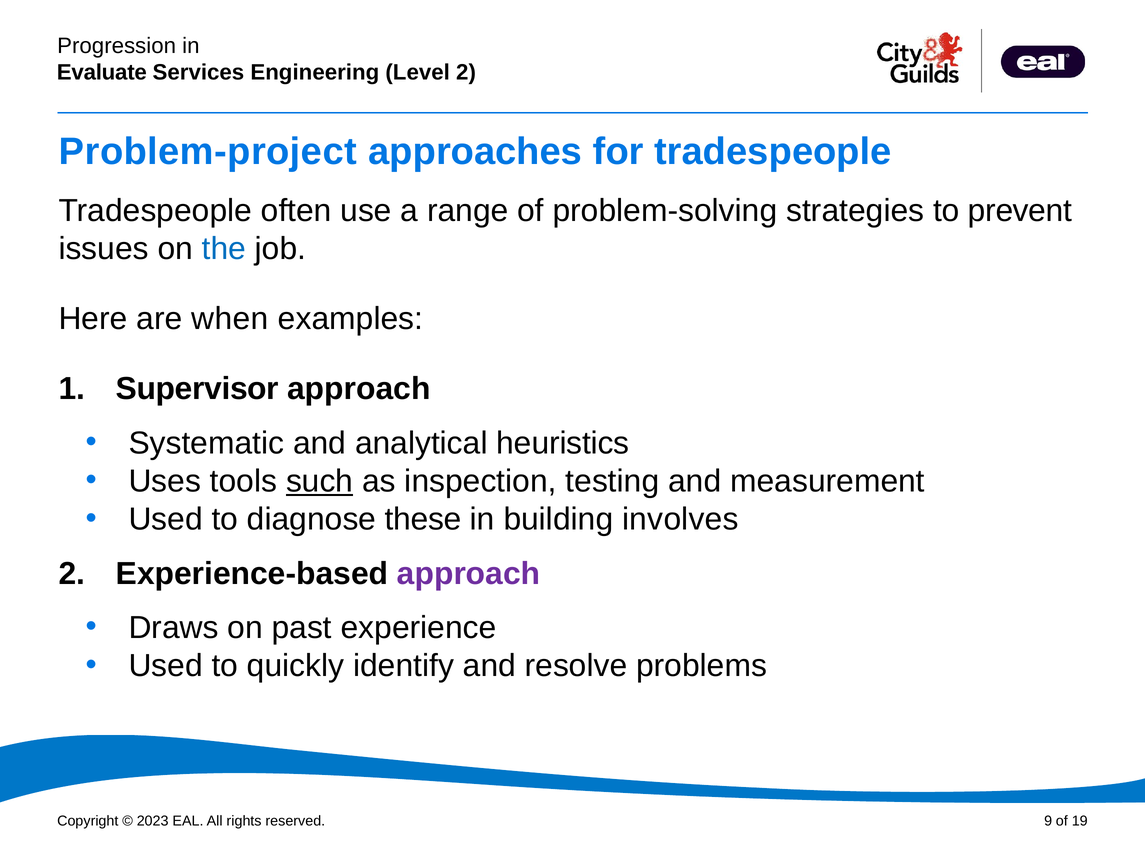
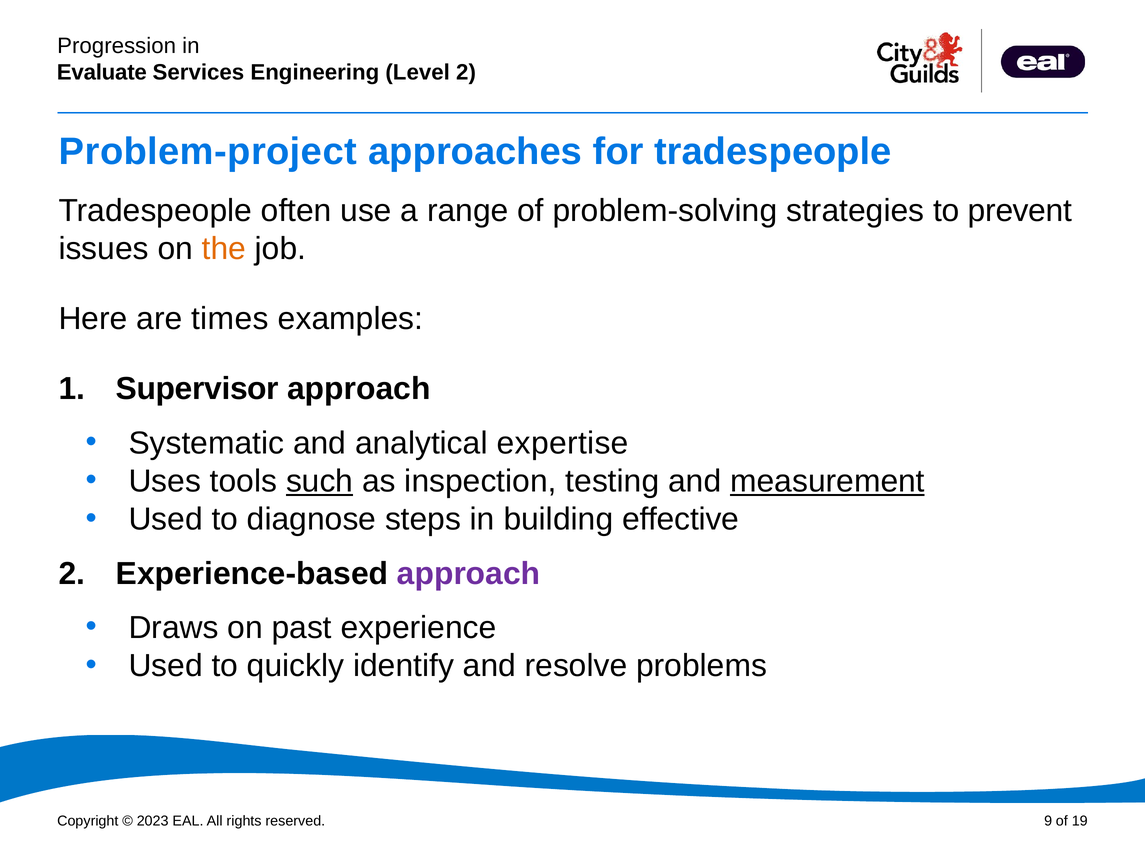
the colour: blue -> orange
when: when -> times
heuristics: heuristics -> expertise
measurement underline: none -> present
these: these -> steps
involves: involves -> effective
